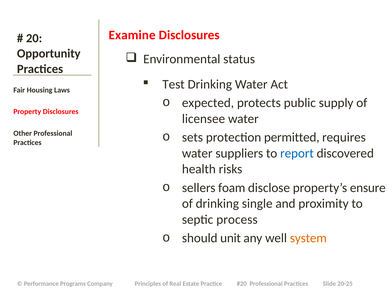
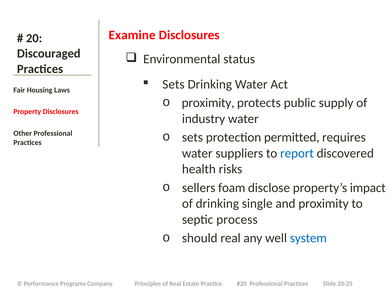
Opportunity: Opportunity -> Discouraged
Test at (174, 84): Test -> Sets
expected at (208, 103): expected -> proximity
licensee: licensee -> industry
ensure: ensure -> impact
should unit: unit -> real
system colour: orange -> blue
